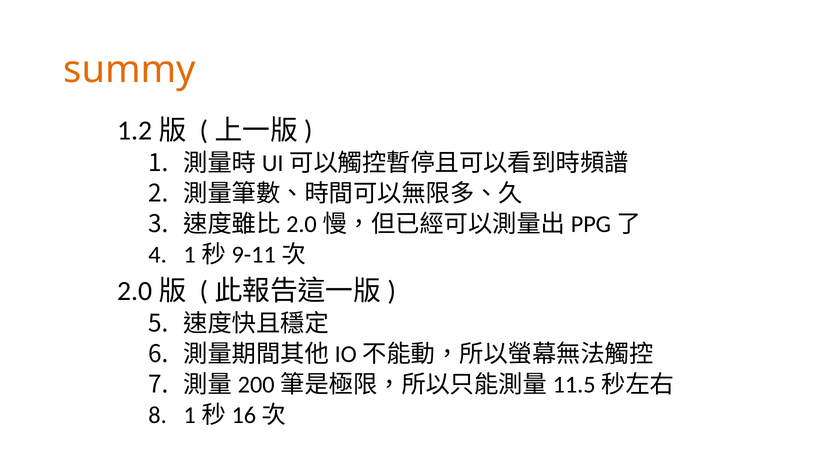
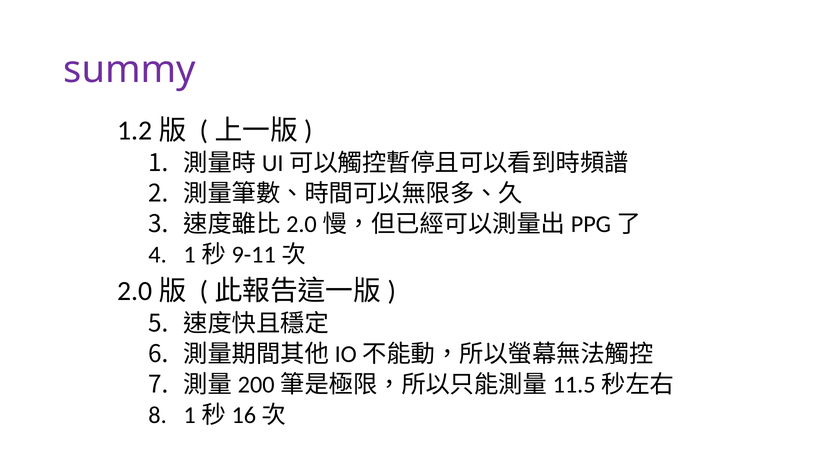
summy colour: orange -> purple
